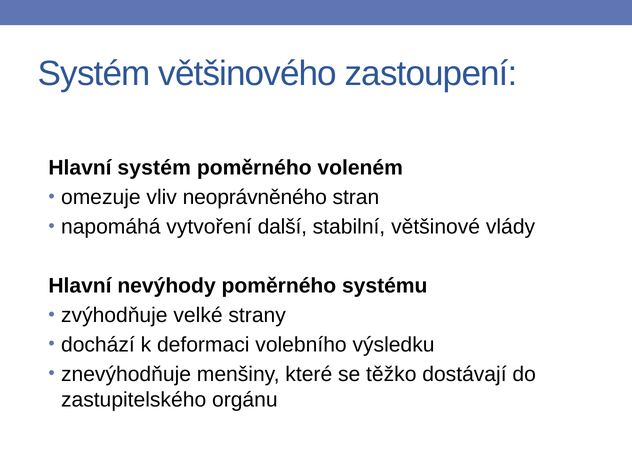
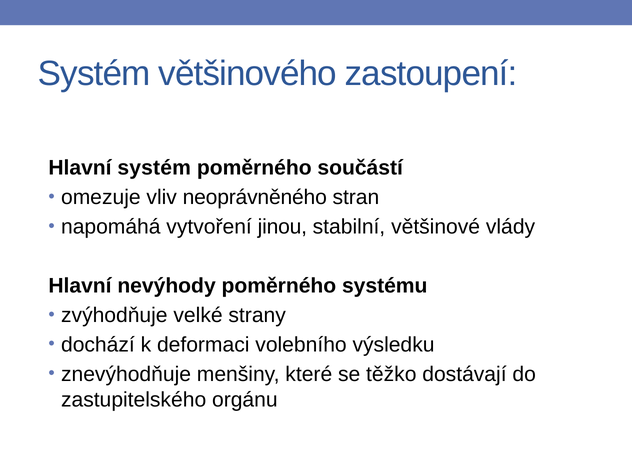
voleném: voleném -> součástí
další: další -> jinou
